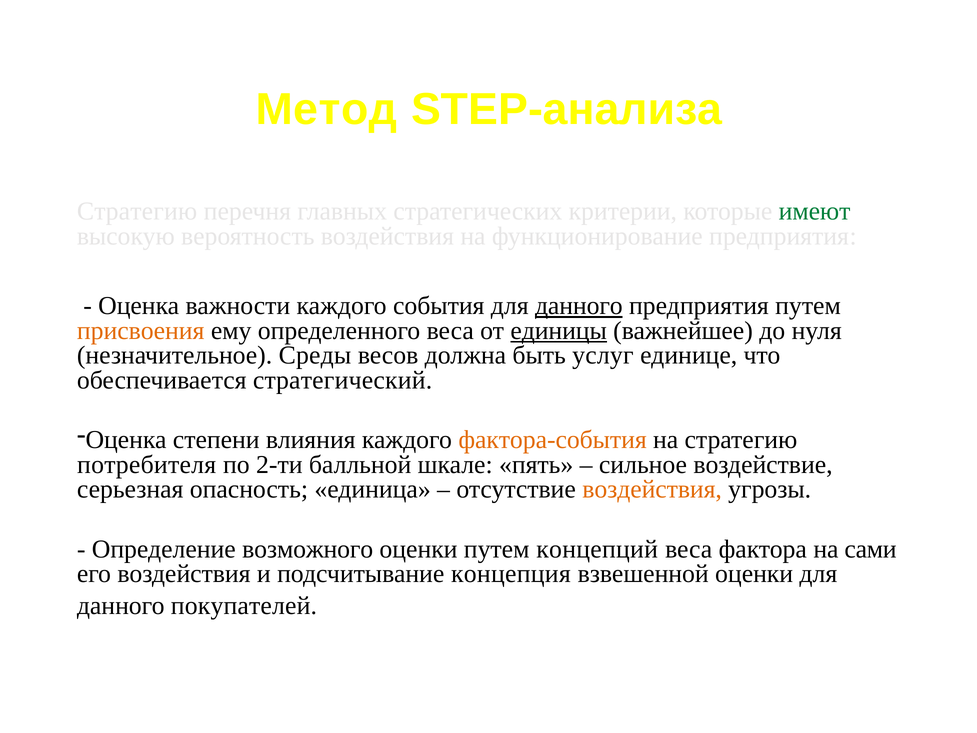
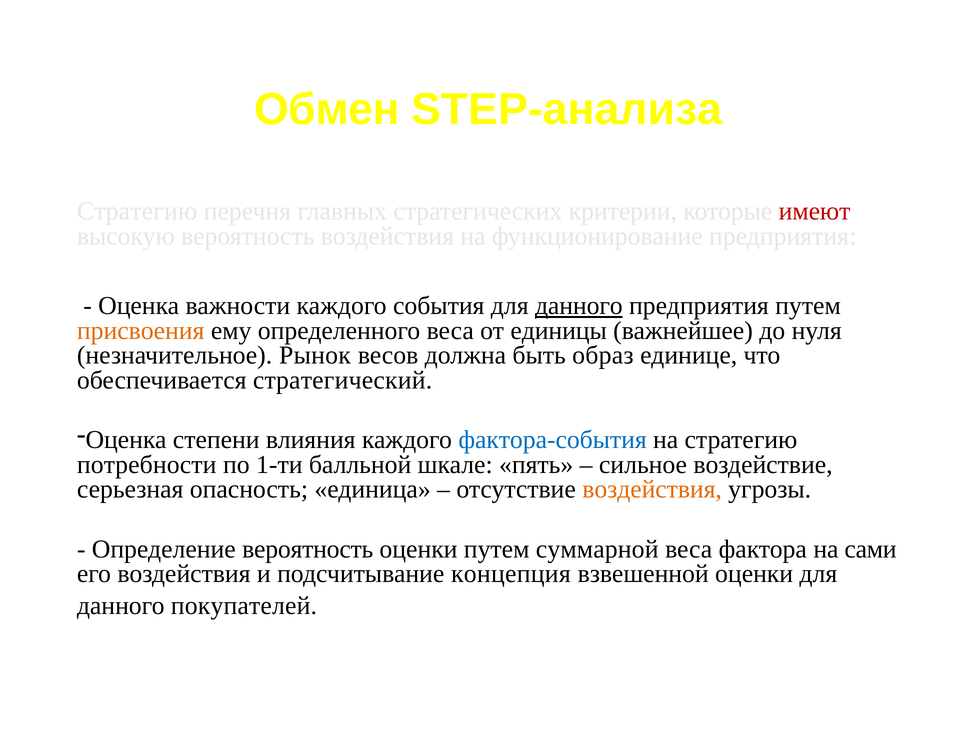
Метод: Метод -> Обмен
имеют colour: green -> red
единицы underline: present -> none
Среды: Среды -> Рынок
услуг: услуг -> образ
фактора-события colour: orange -> blue
потребителя: потребителя -> потребности
2-ти: 2-ти -> 1-ти
Определение возможного: возможного -> вероятность
концепций: концепций -> суммарной
